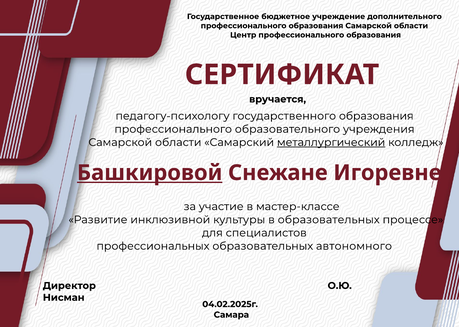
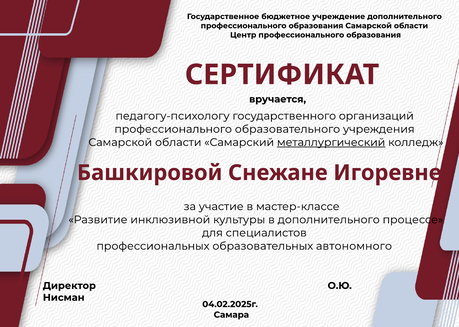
государственного образования: образования -> организаций
Башкировой underline: present -> none
в образовательных: образовательных -> дополнительного
